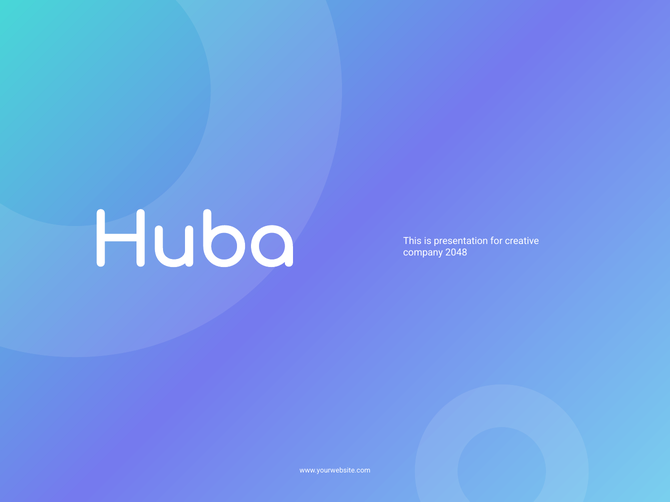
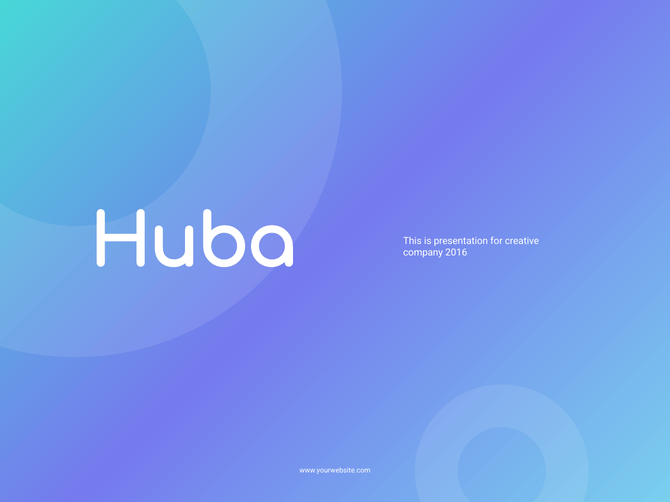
2048: 2048 -> 2016
